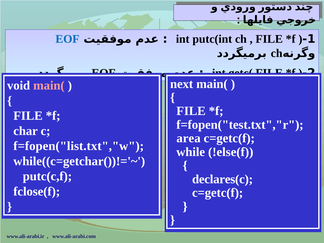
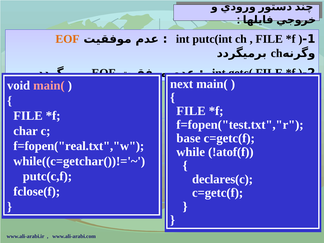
EOF at (67, 39) colour: blue -> orange
area: area -> base
f=fopen("list.txt","w: f=fopen("list.txt","w -> f=fopen("real.txt","w
!else(f: !else(f -> !atof(f
